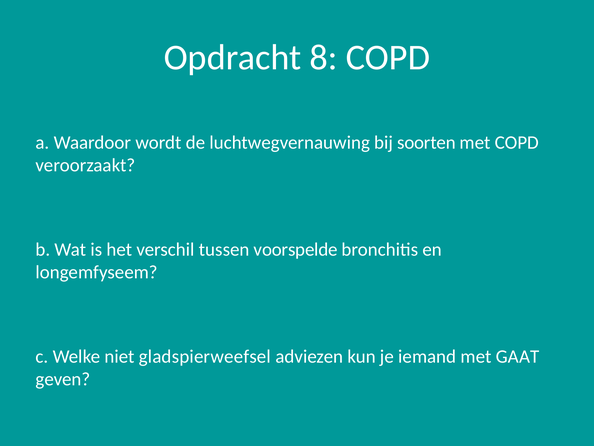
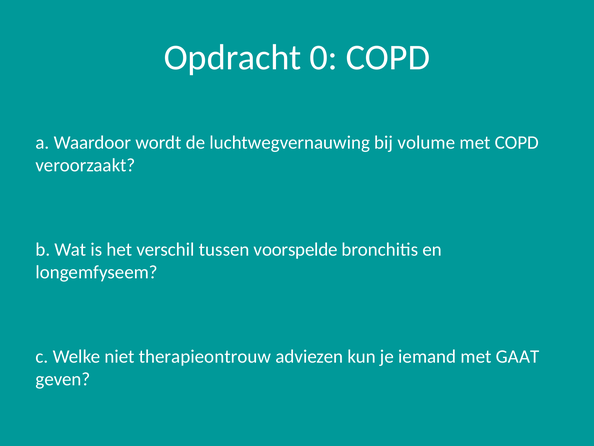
8: 8 -> 0
soorten: soorten -> volume
gladspierweefsel: gladspierweefsel -> therapieontrouw
